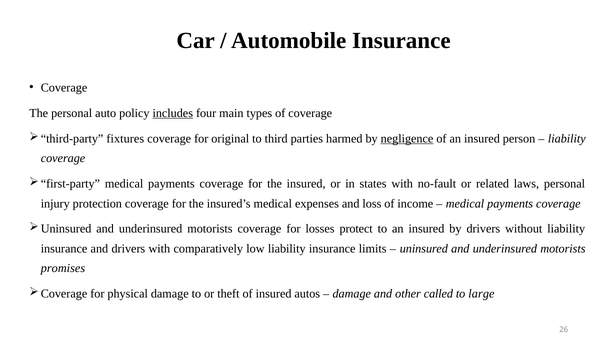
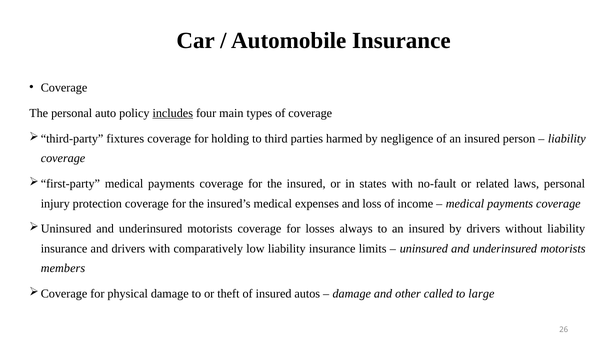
original: original -> holding
negligence underline: present -> none
protect: protect -> always
promises: promises -> members
